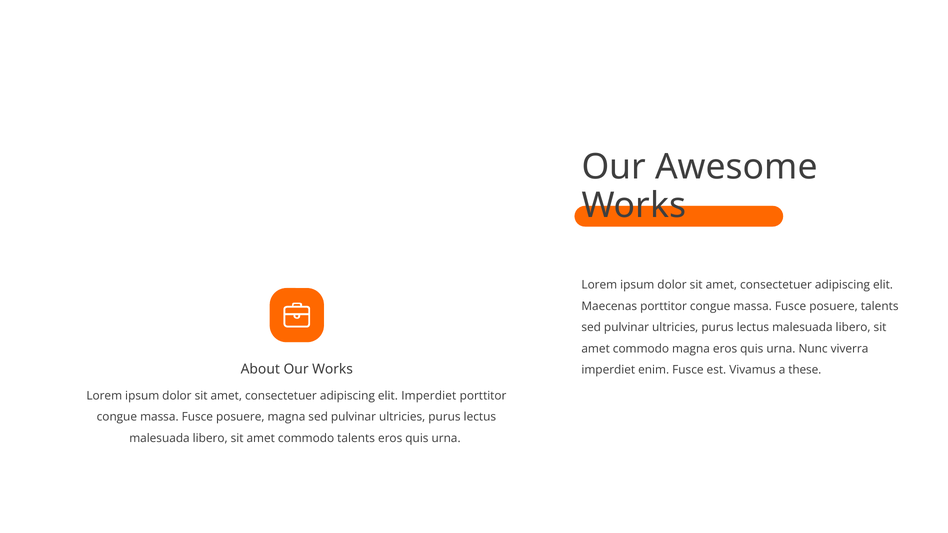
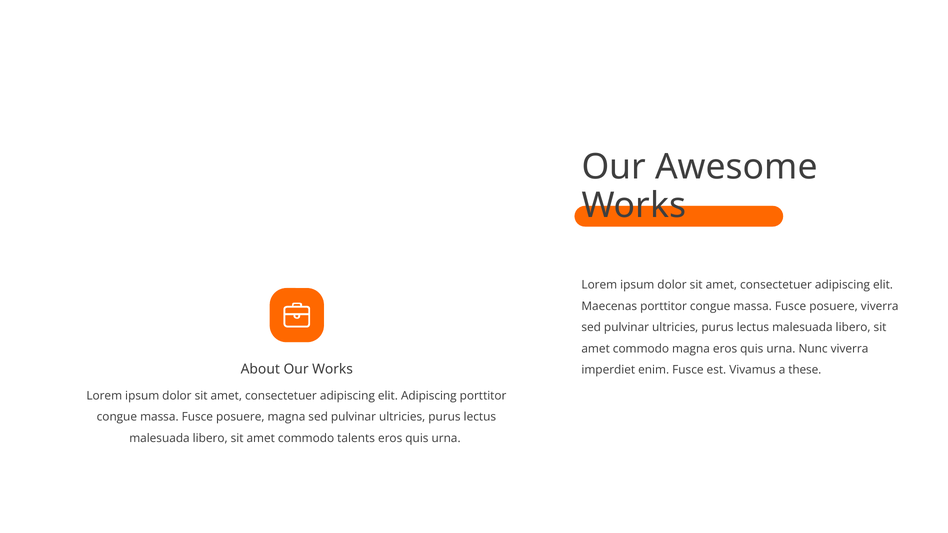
posuere talents: talents -> viverra
elit Imperdiet: Imperdiet -> Adipiscing
